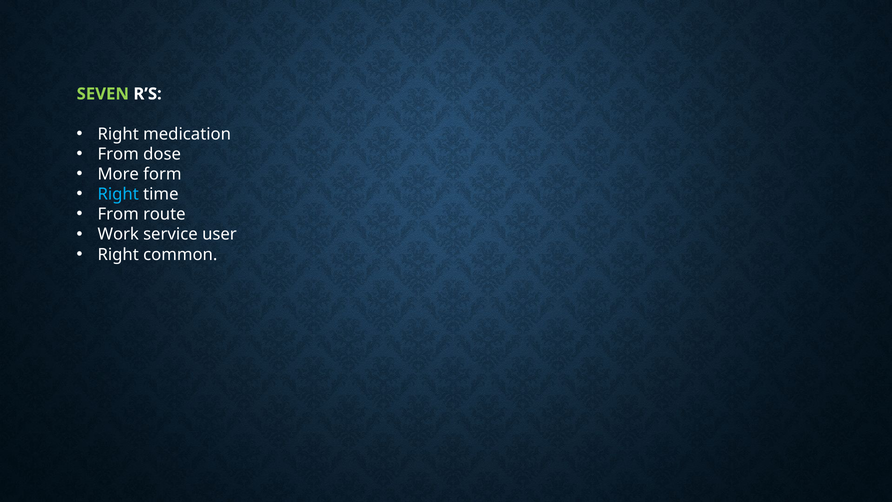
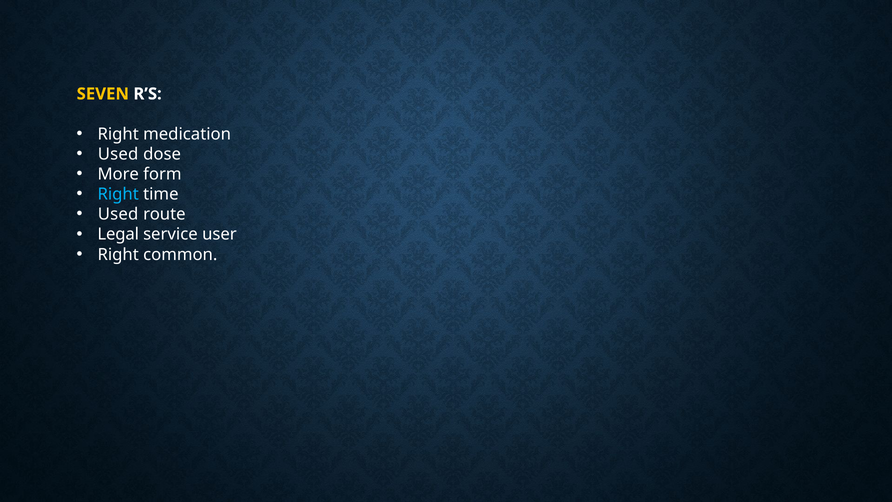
SEVEN colour: light green -> yellow
From at (118, 154): From -> Used
From at (118, 214): From -> Used
Work: Work -> Legal
